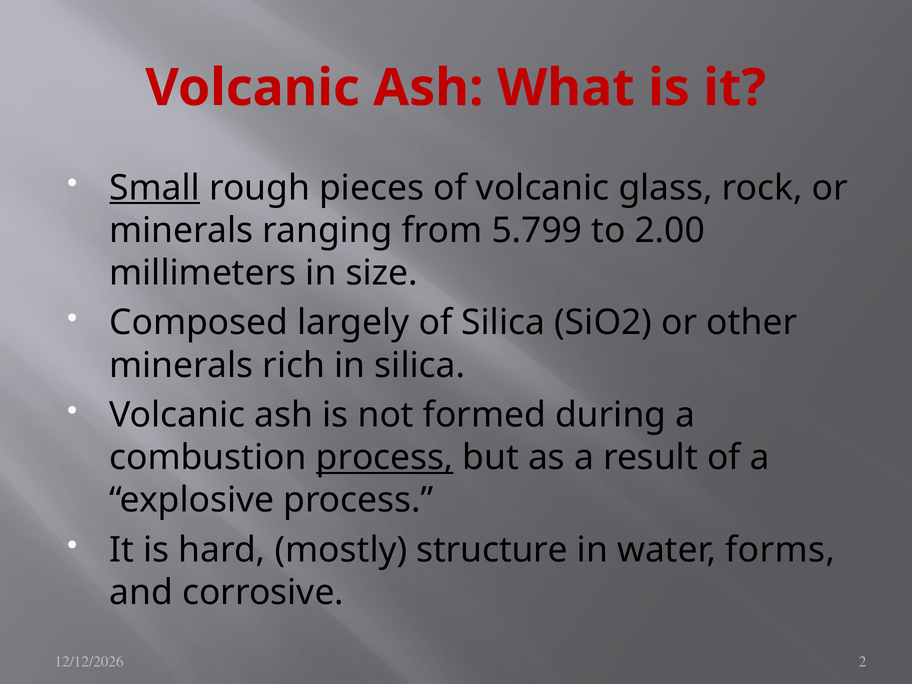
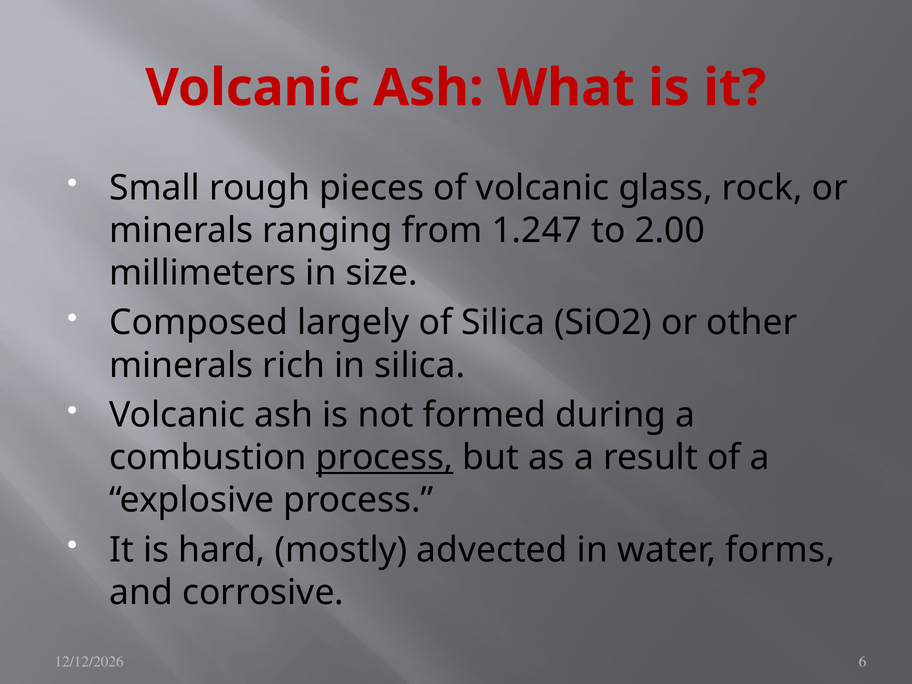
Small underline: present -> none
5.799: 5.799 -> 1.247
structure: structure -> advected
2: 2 -> 6
